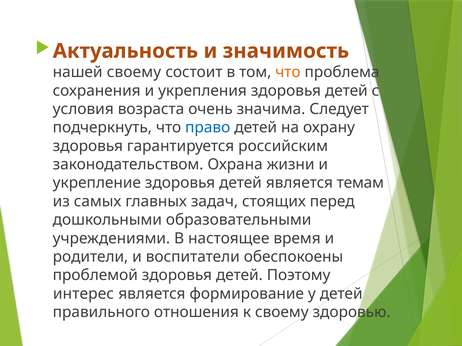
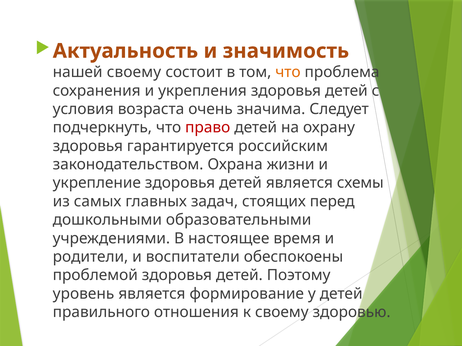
право colour: blue -> red
темам: темам -> схемы
интерес: интерес -> уровень
